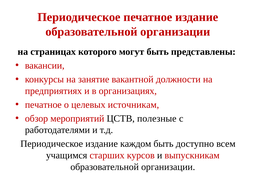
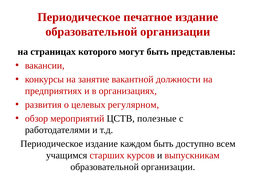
печатное at (43, 105): печатное -> развития
источникам: источникам -> регулярном
